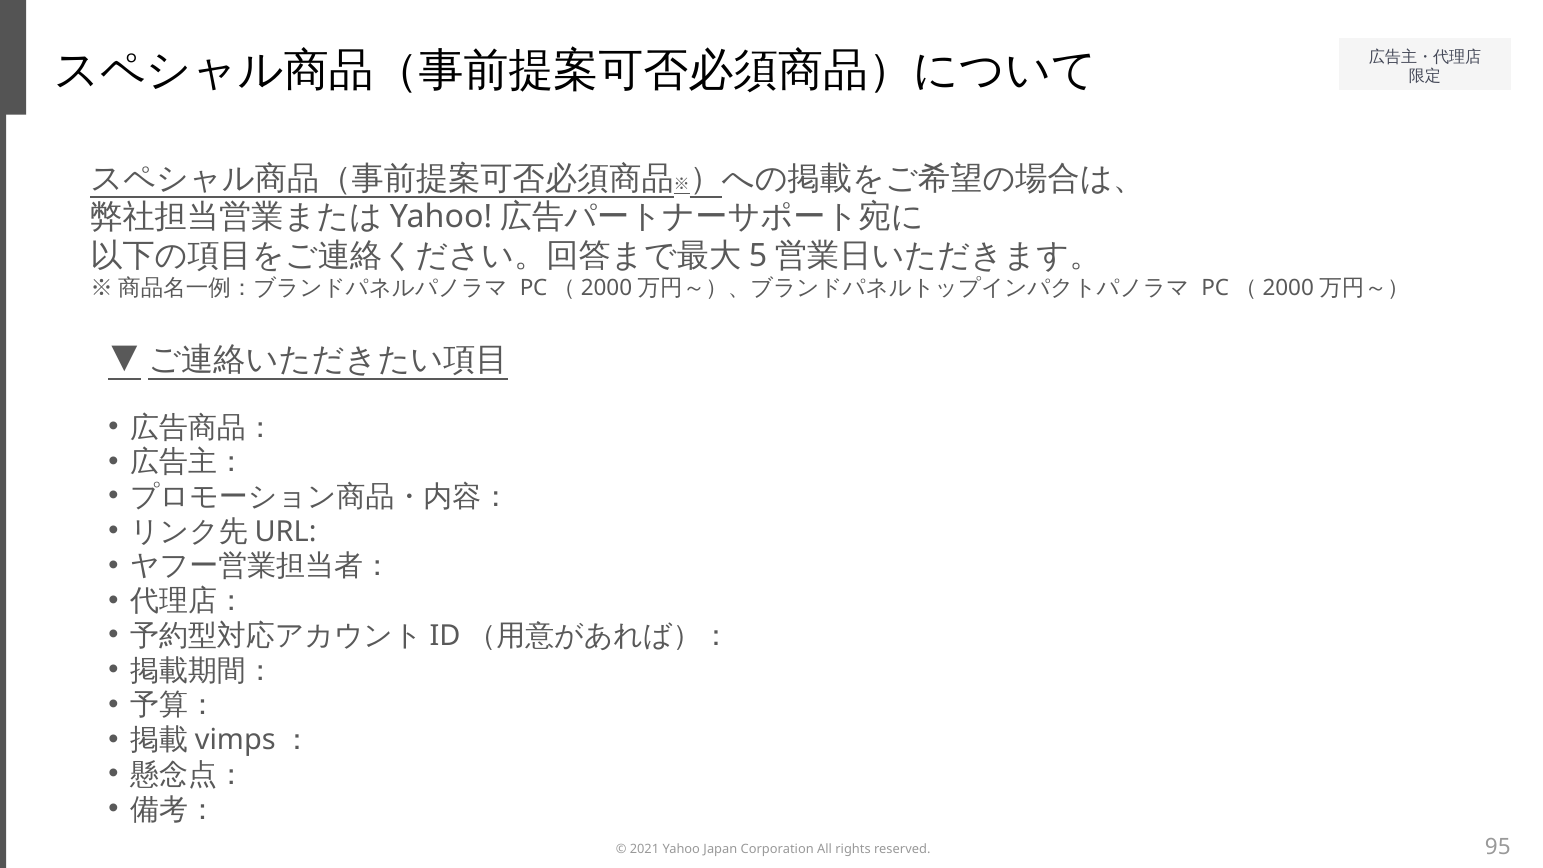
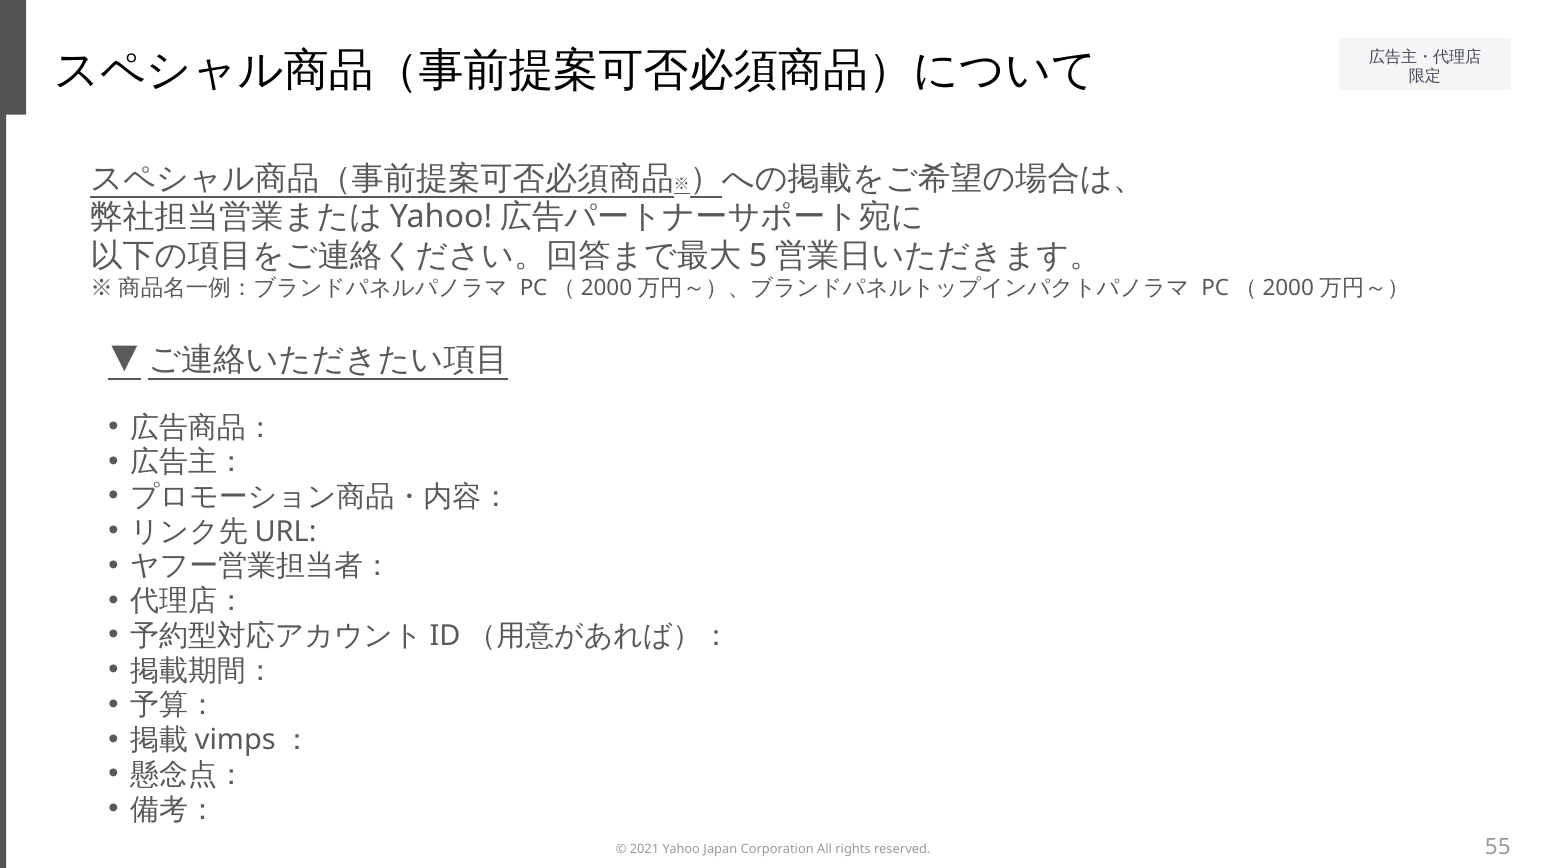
95: 95 -> 55
